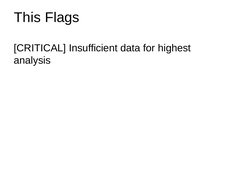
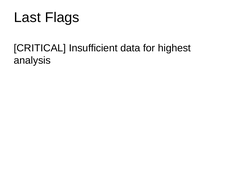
This: This -> Last
